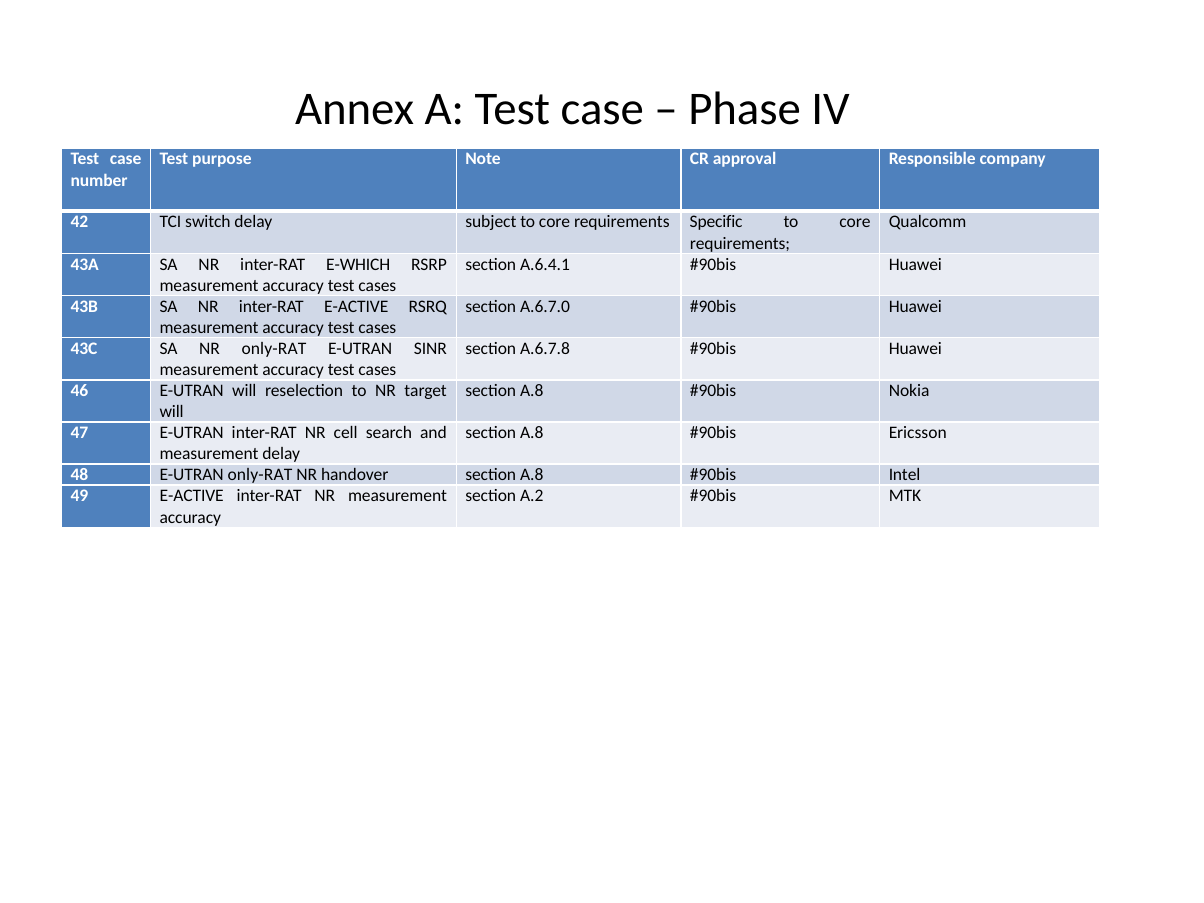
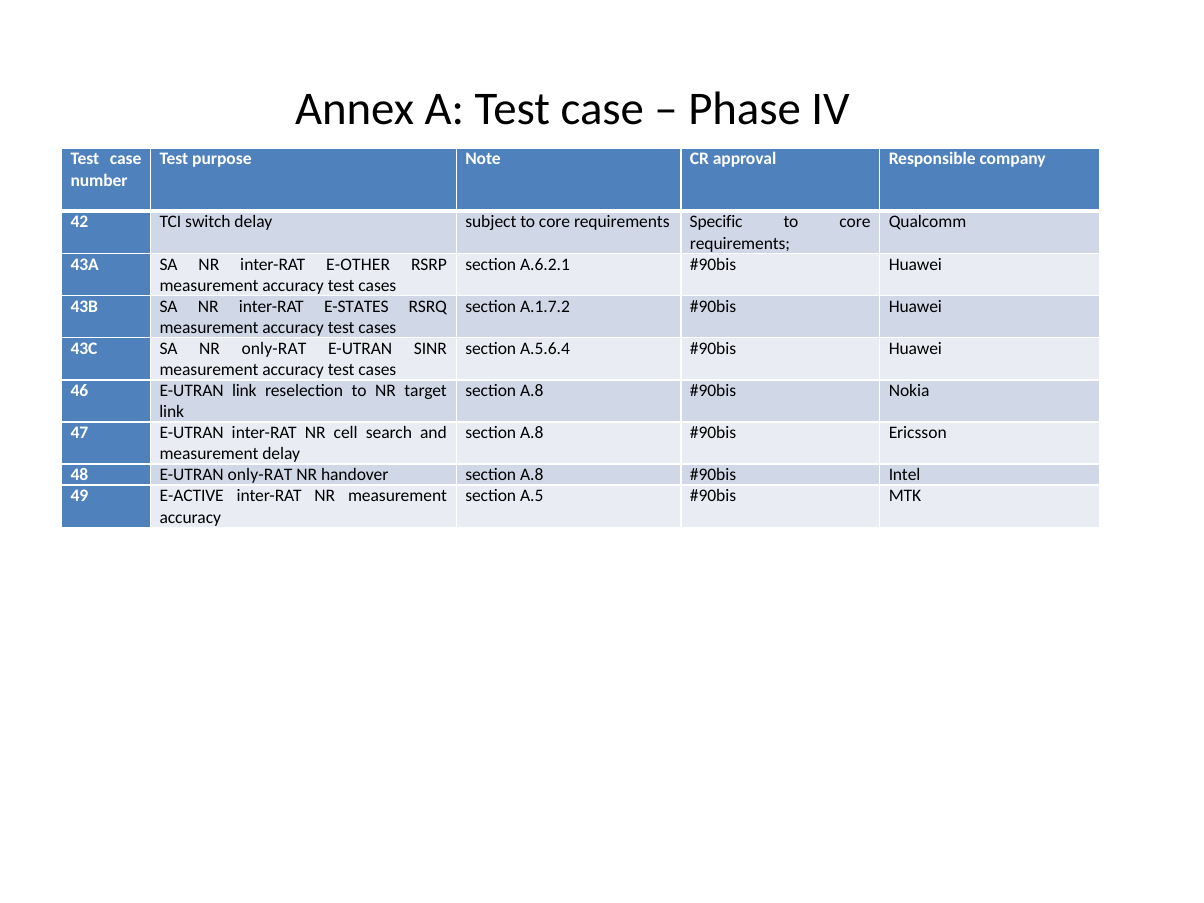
E-WHICH: E-WHICH -> E-OTHER
A.6.4.1: A.6.4.1 -> A.6.2.1
inter-RAT E-ACTIVE: E-ACTIVE -> E-STATES
A.6.7.0: A.6.7.0 -> A.1.7.2
A.6.7.8: A.6.7.8 -> A.5.6.4
E-UTRAN will: will -> link
will at (172, 412): will -> link
A.2: A.2 -> A.5
